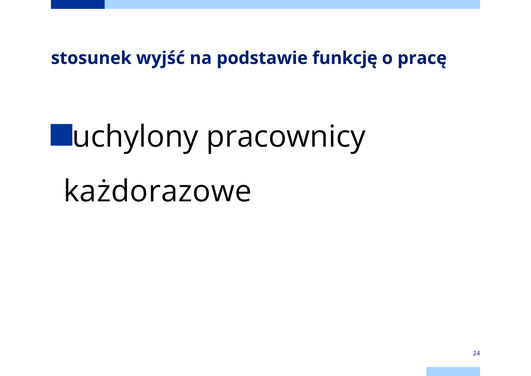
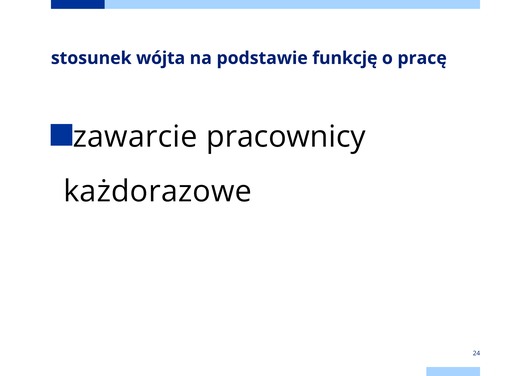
wyjść: wyjść -> wójta
uchylony: uchylony -> zawarcie
